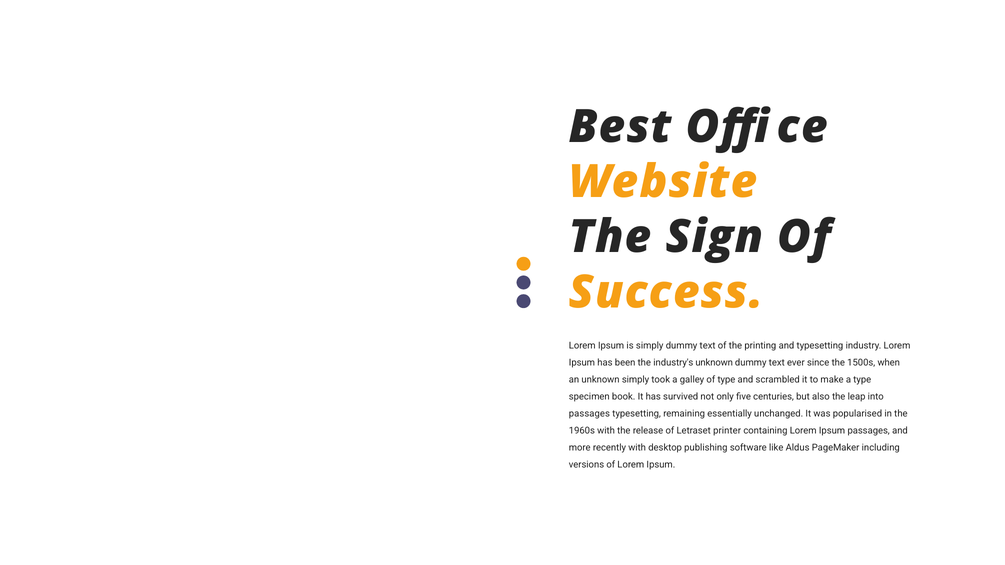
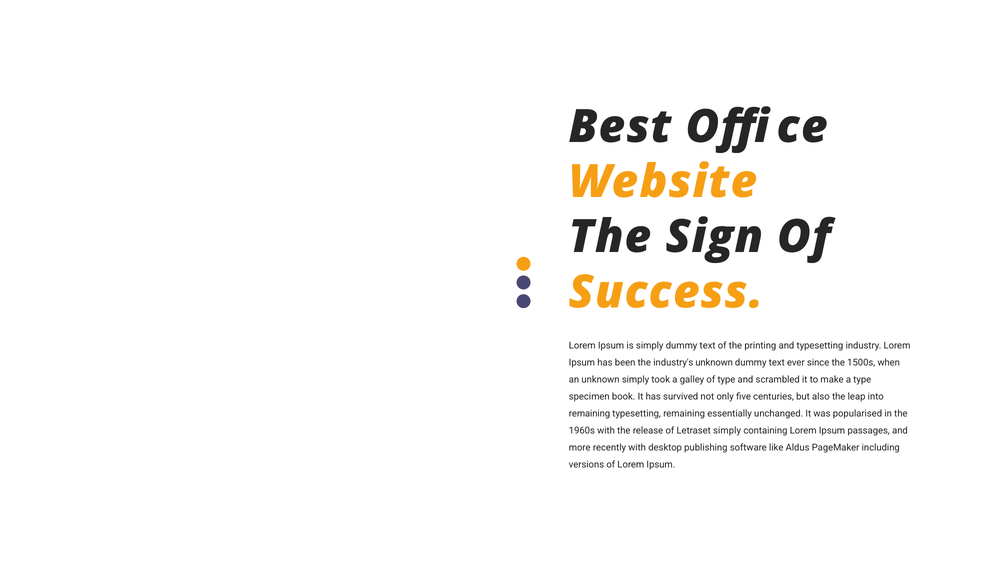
passages at (589, 414): passages -> remaining
Letraset printer: printer -> simply
